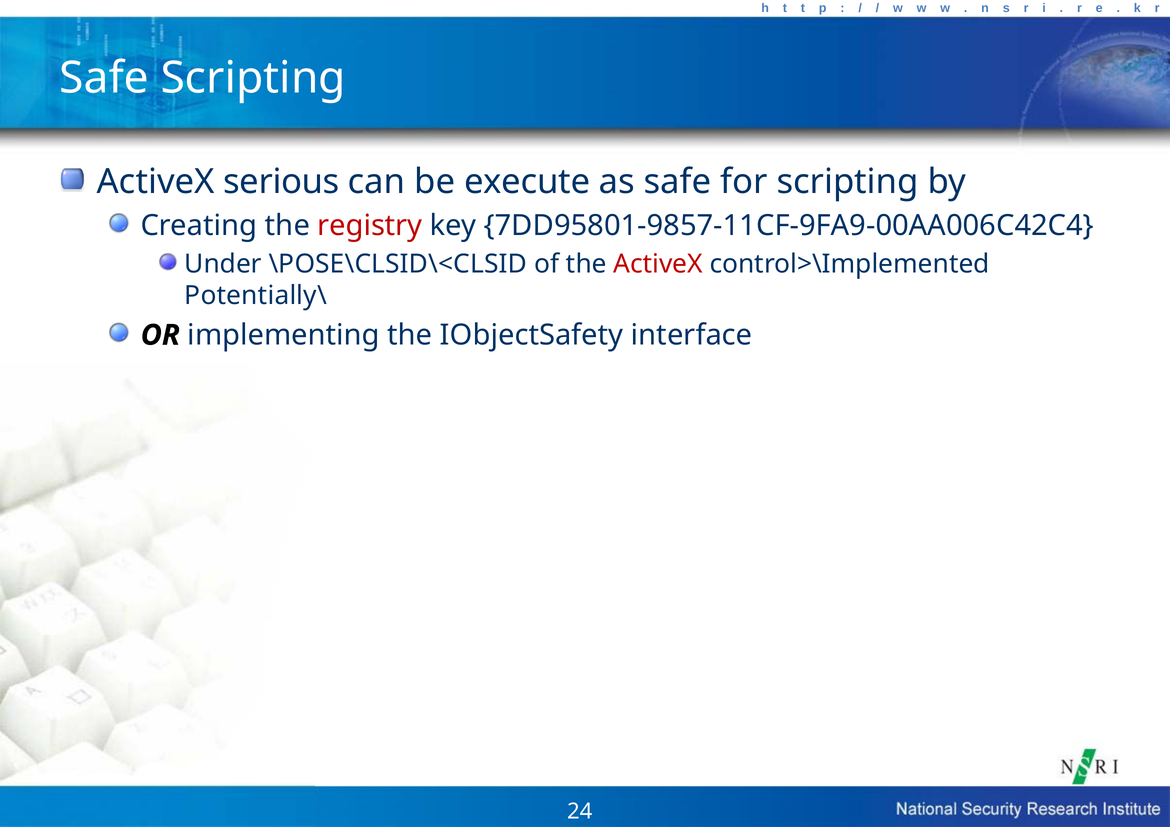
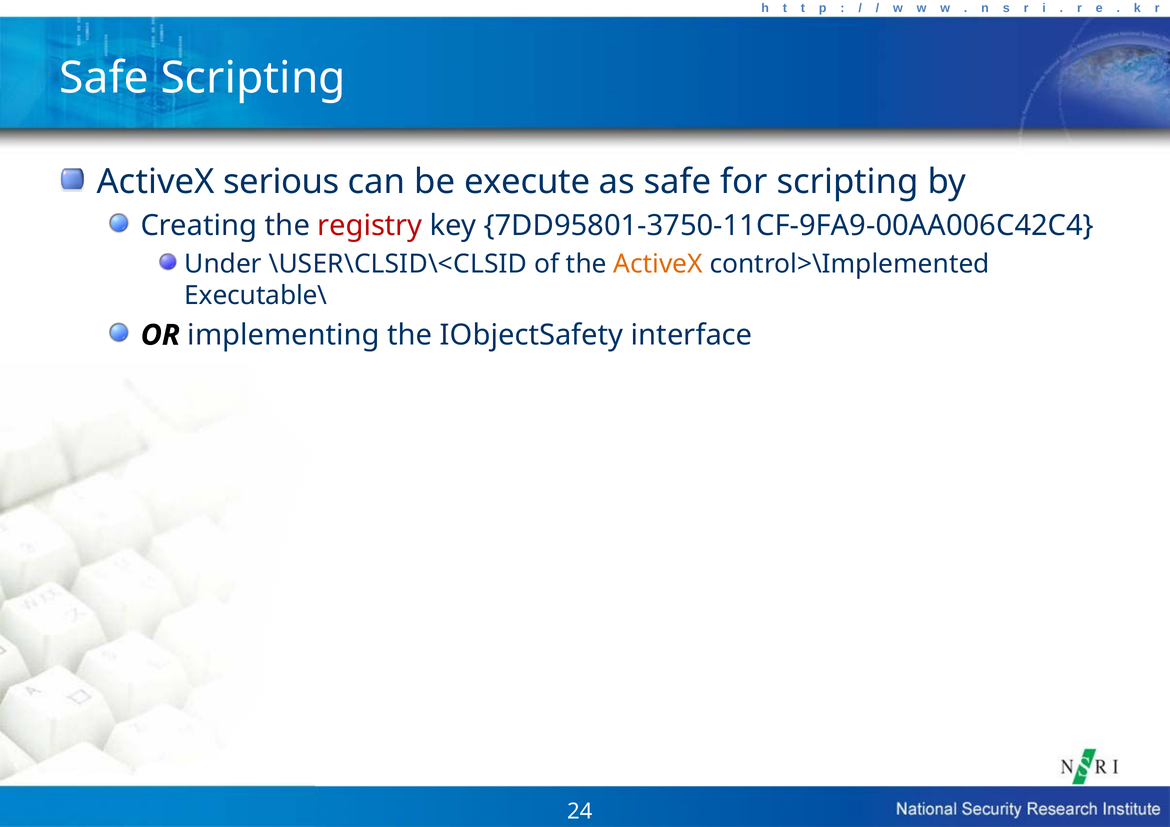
7DD95801-9857-11CF-9FA9-00AA006C42C4: 7DD95801-9857-11CF-9FA9-00AA006C42C4 -> 7DD95801-3750-11CF-9FA9-00AA006C42C4
\POSE\CLSID\<CLSID: \POSE\CLSID\<CLSID -> \USER\CLSID\<CLSID
ActiveX at (658, 264) colour: red -> orange
Potentially\: Potentially\ -> Executable\
